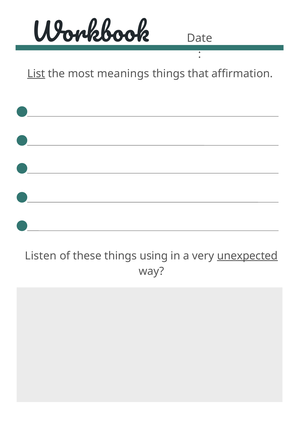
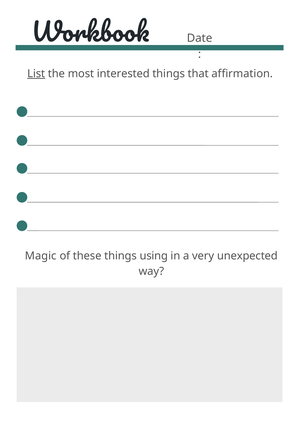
meanings: meanings -> interested
Listen: Listen -> Magic
unexpected underline: present -> none
